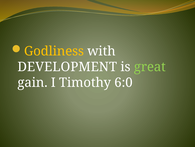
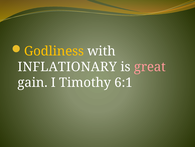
DEVELOPMENT: DEVELOPMENT -> INFLATIONARY
great colour: light green -> pink
6:0: 6:0 -> 6:1
